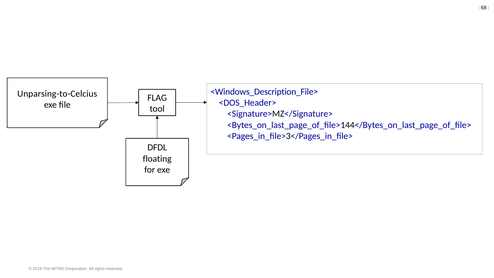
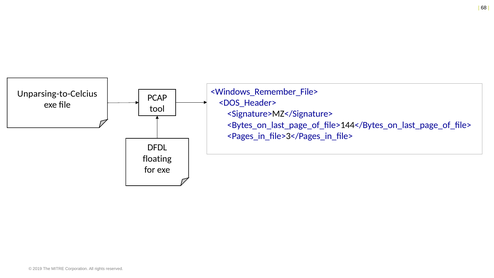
<Windows_Description_File>: <Windows_Description_File> -> <Windows_Remember_File>
FLAG: FLAG -> PCAP
